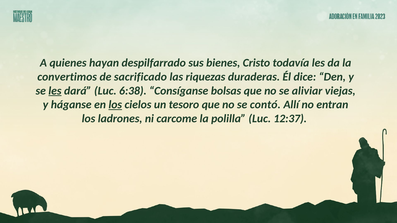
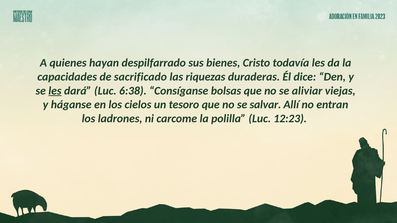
convertimos: convertimos -> capacidades
los at (115, 105) underline: present -> none
contó: contó -> salvar
12:37: 12:37 -> 12:23
